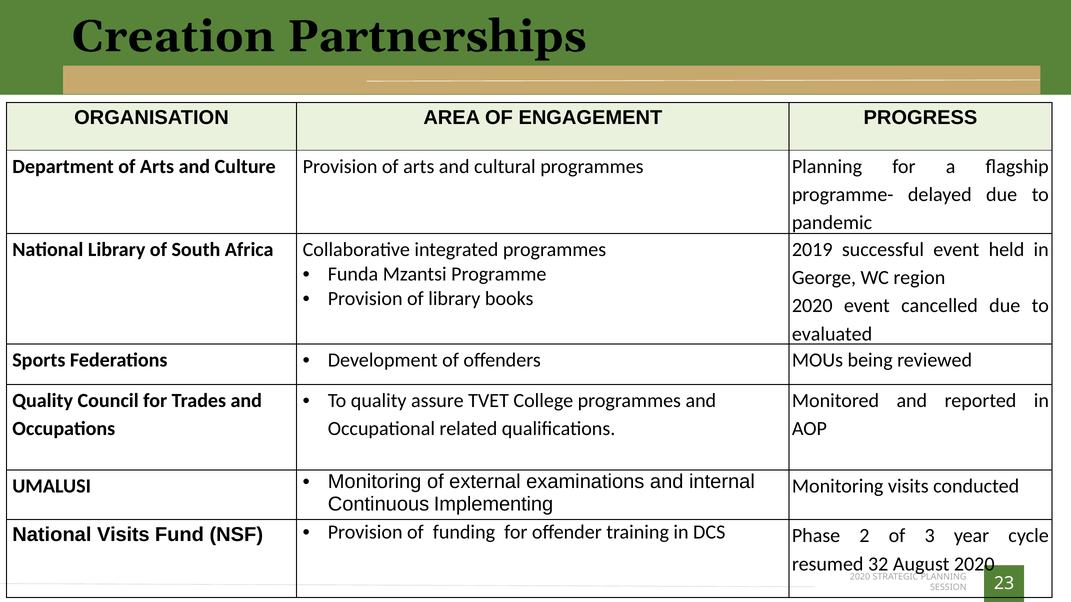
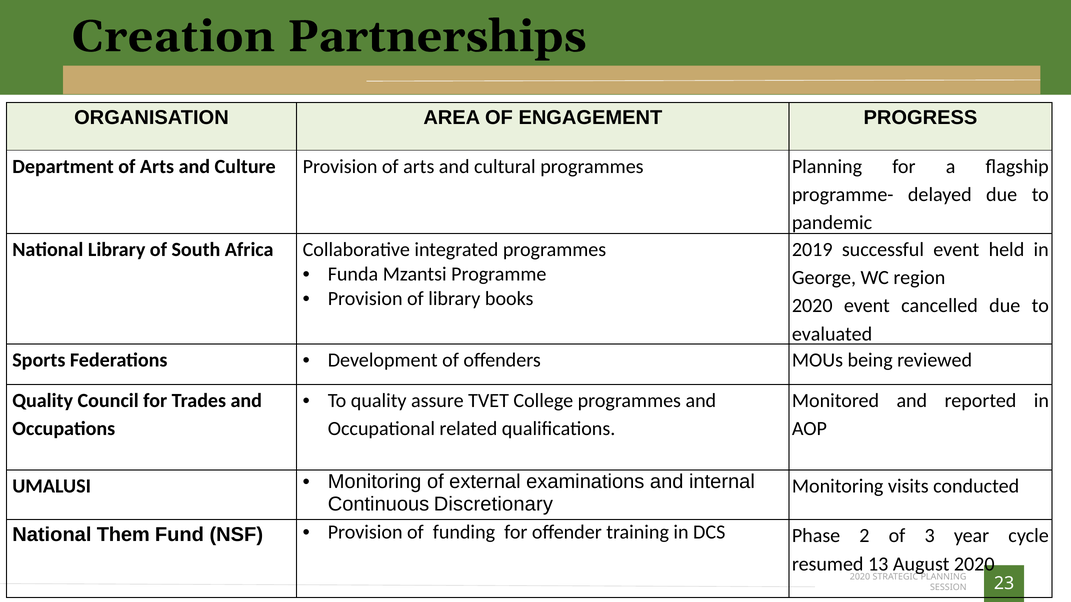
Implementing: Implementing -> Discretionary
National Visits: Visits -> Them
32: 32 -> 13
